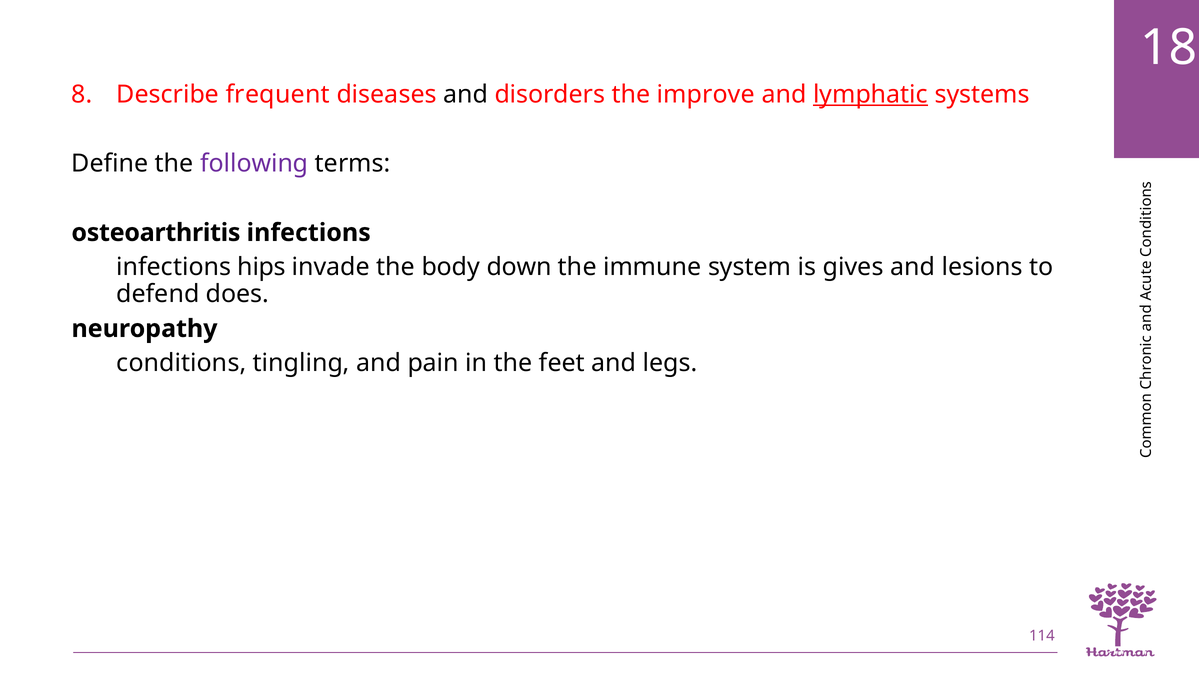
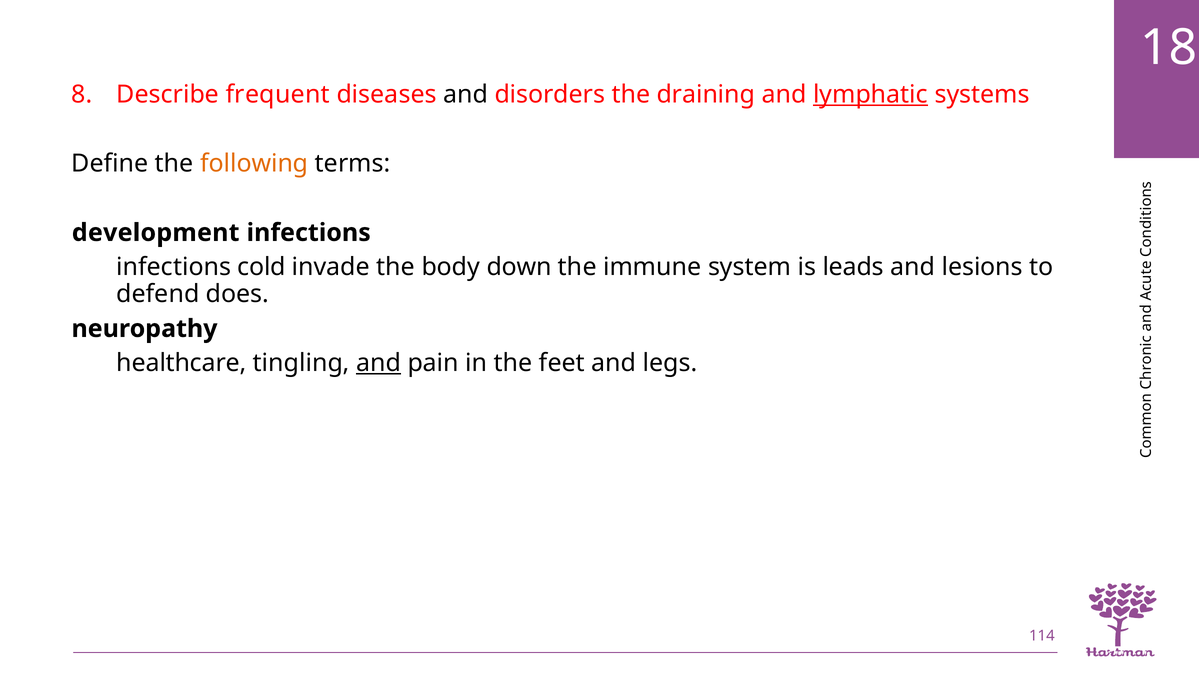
improve: improve -> draining
following colour: purple -> orange
osteoarthritis: osteoarthritis -> development
hips: hips -> cold
gives: gives -> leads
conditions: conditions -> healthcare
and at (379, 363) underline: none -> present
